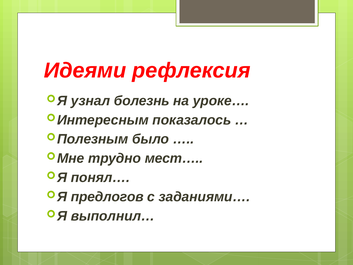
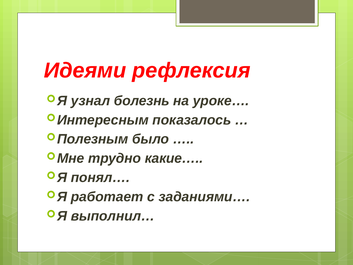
мест…: мест… -> какие…
предлогов: предлогов -> работает
